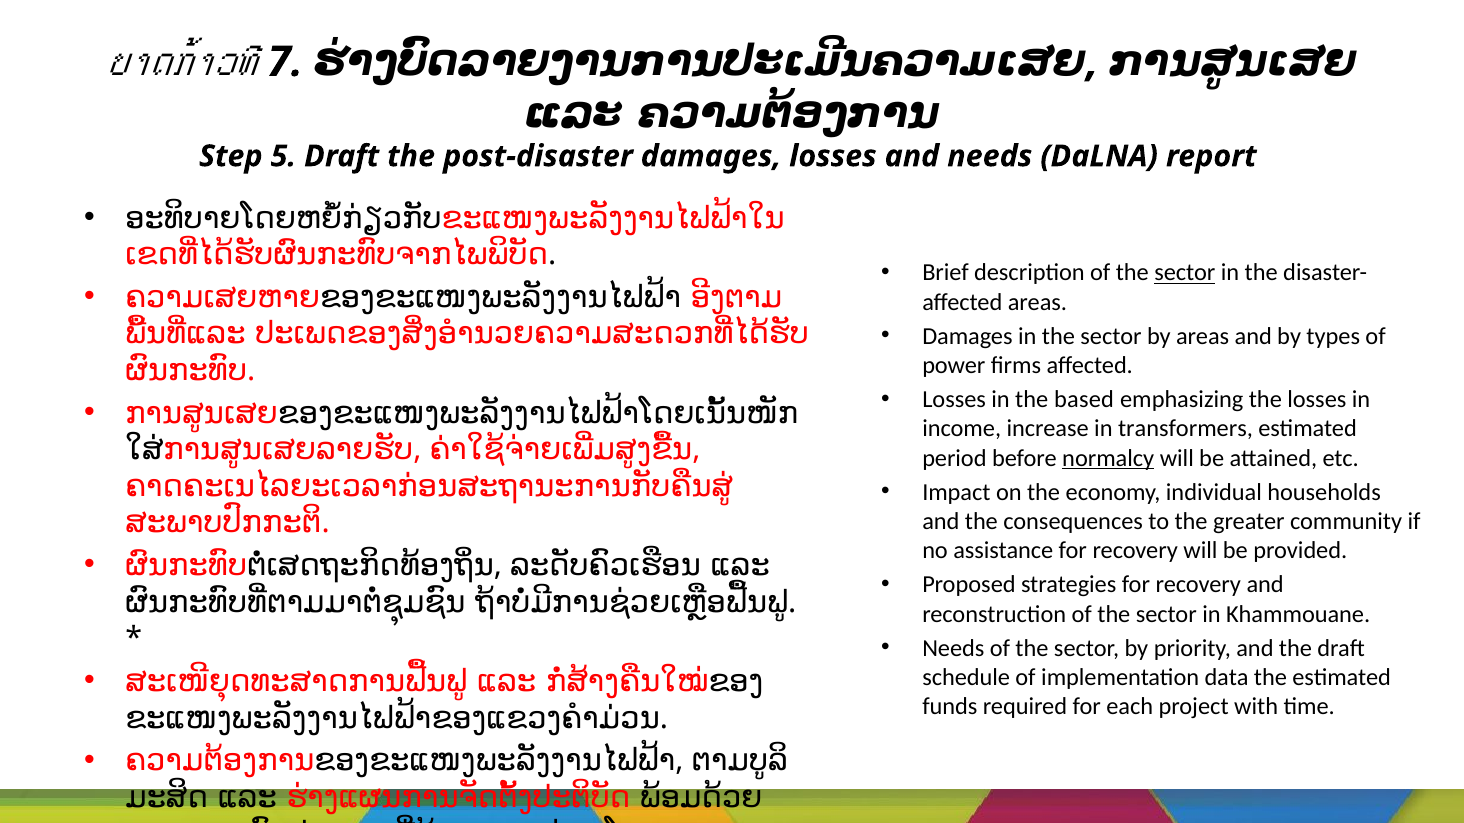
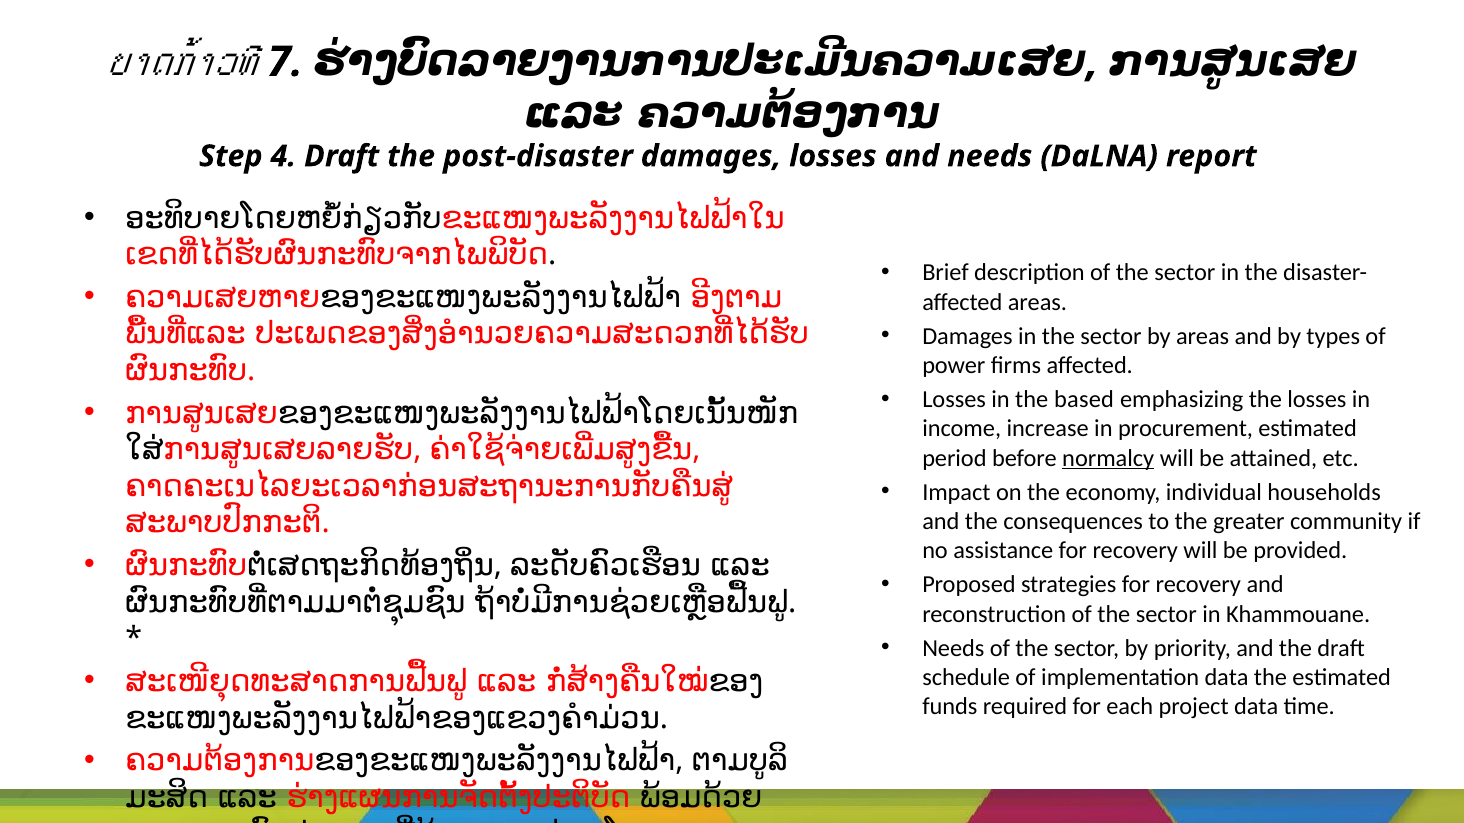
5: 5 -> 4
sector at (1185, 273) underline: present -> none
transformers: transformers -> procurement
project with: with -> data
